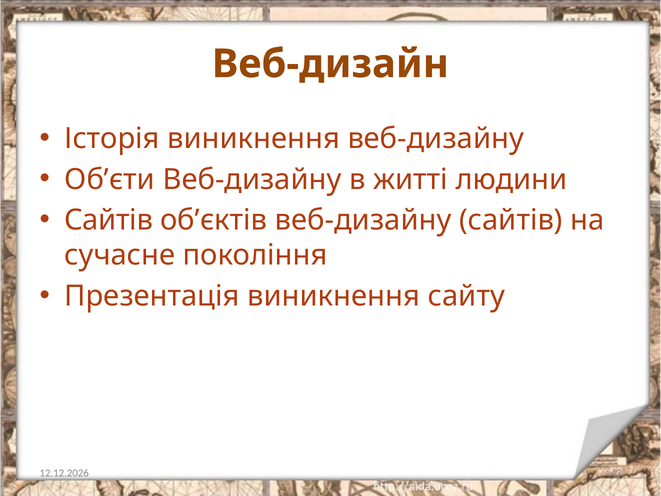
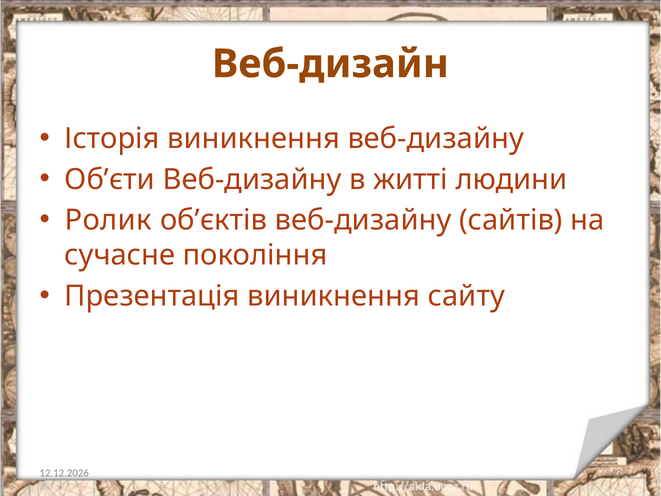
Сайтів at (109, 220): Сайтів -> Ролик
